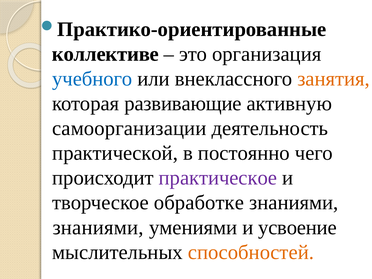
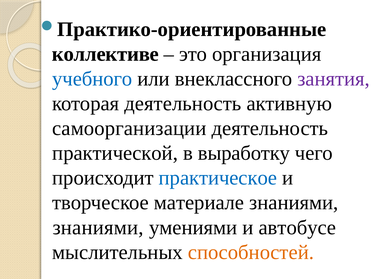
занятия colour: orange -> purple
которая развивающие: развивающие -> деятельность
постоянно: постоянно -> выработку
практическое colour: purple -> blue
обработке: обработке -> материале
усвоение: усвоение -> автобусе
